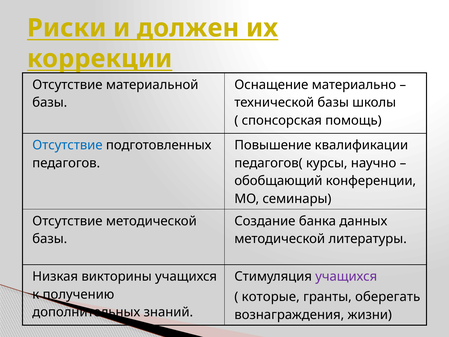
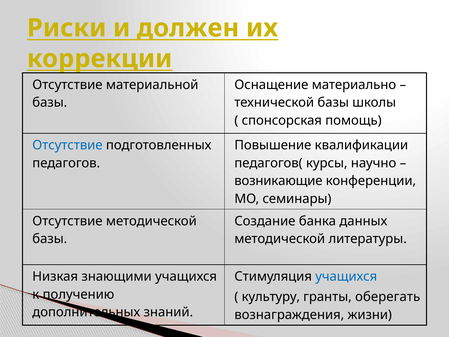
обобщающий: обобщающий -> возникающие
викторины: викторины -> знающими
учащихся at (346, 276) colour: purple -> blue
которые: которые -> культуру
